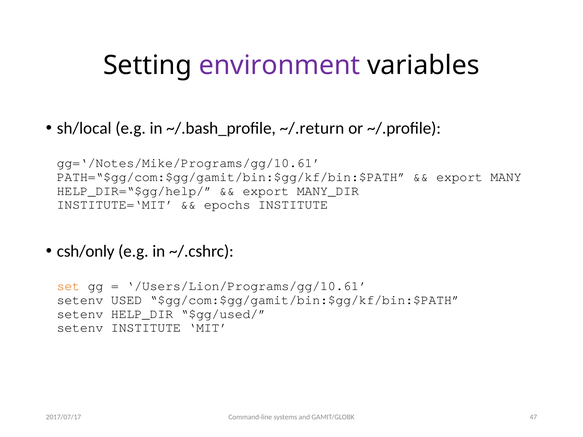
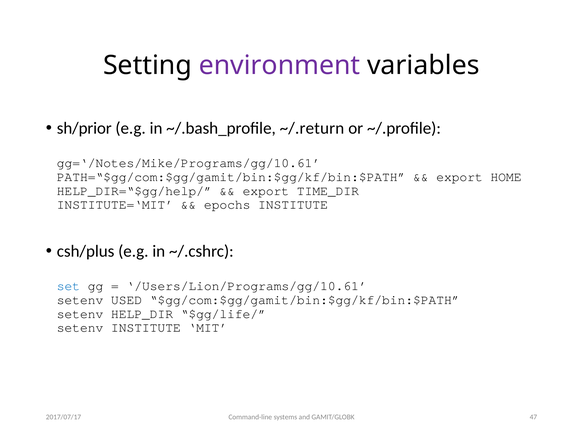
sh/local: sh/local -> sh/prior
MANY: MANY -> HOME
MANY_DIR: MANY_DIR -> TIME_DIR
csh/only: csh/only -> csh/plus
set colour: orange -> blue
$gg/used/: $gg/used/ -> $gg/life/
